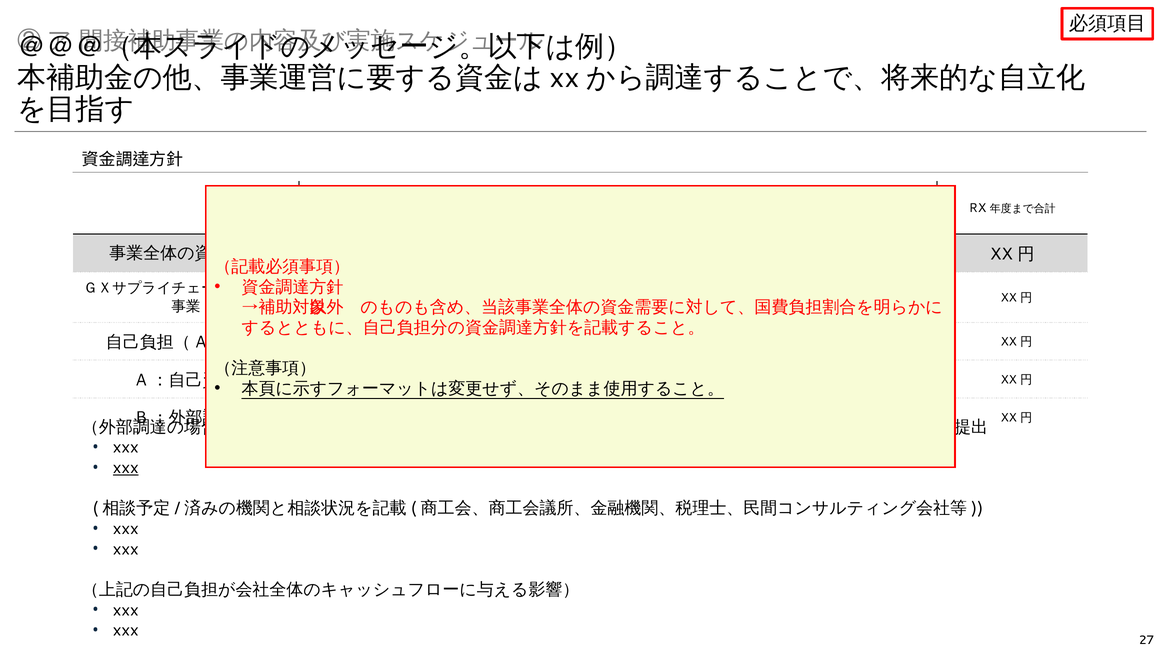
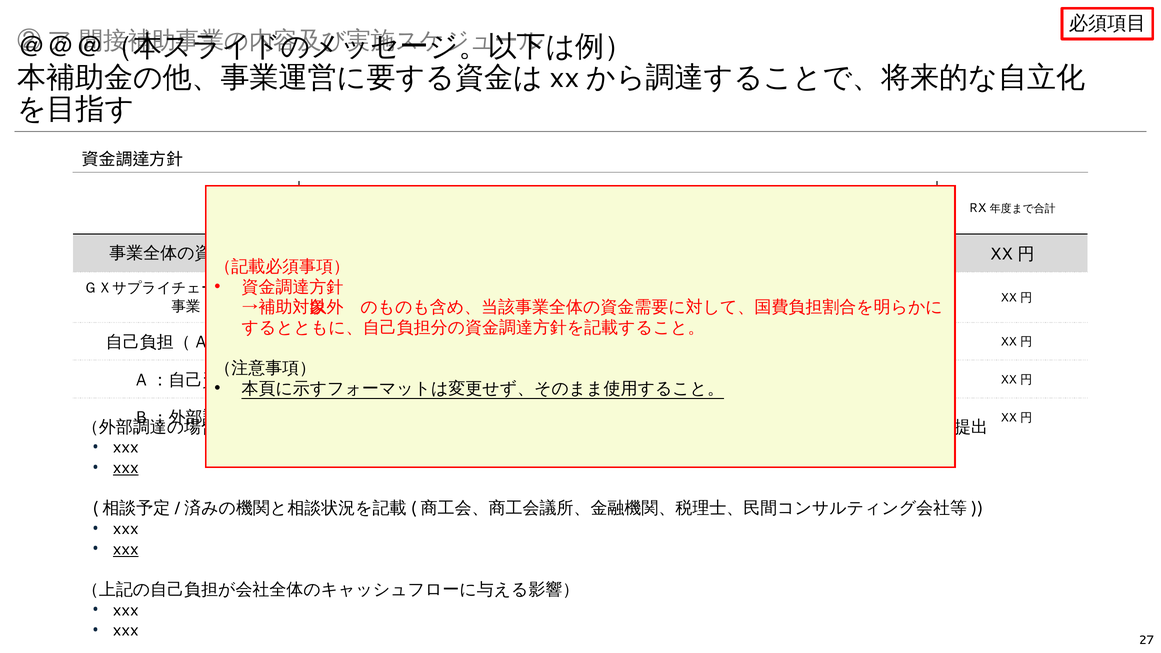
xxx at (126, 549) underline: none -> present
